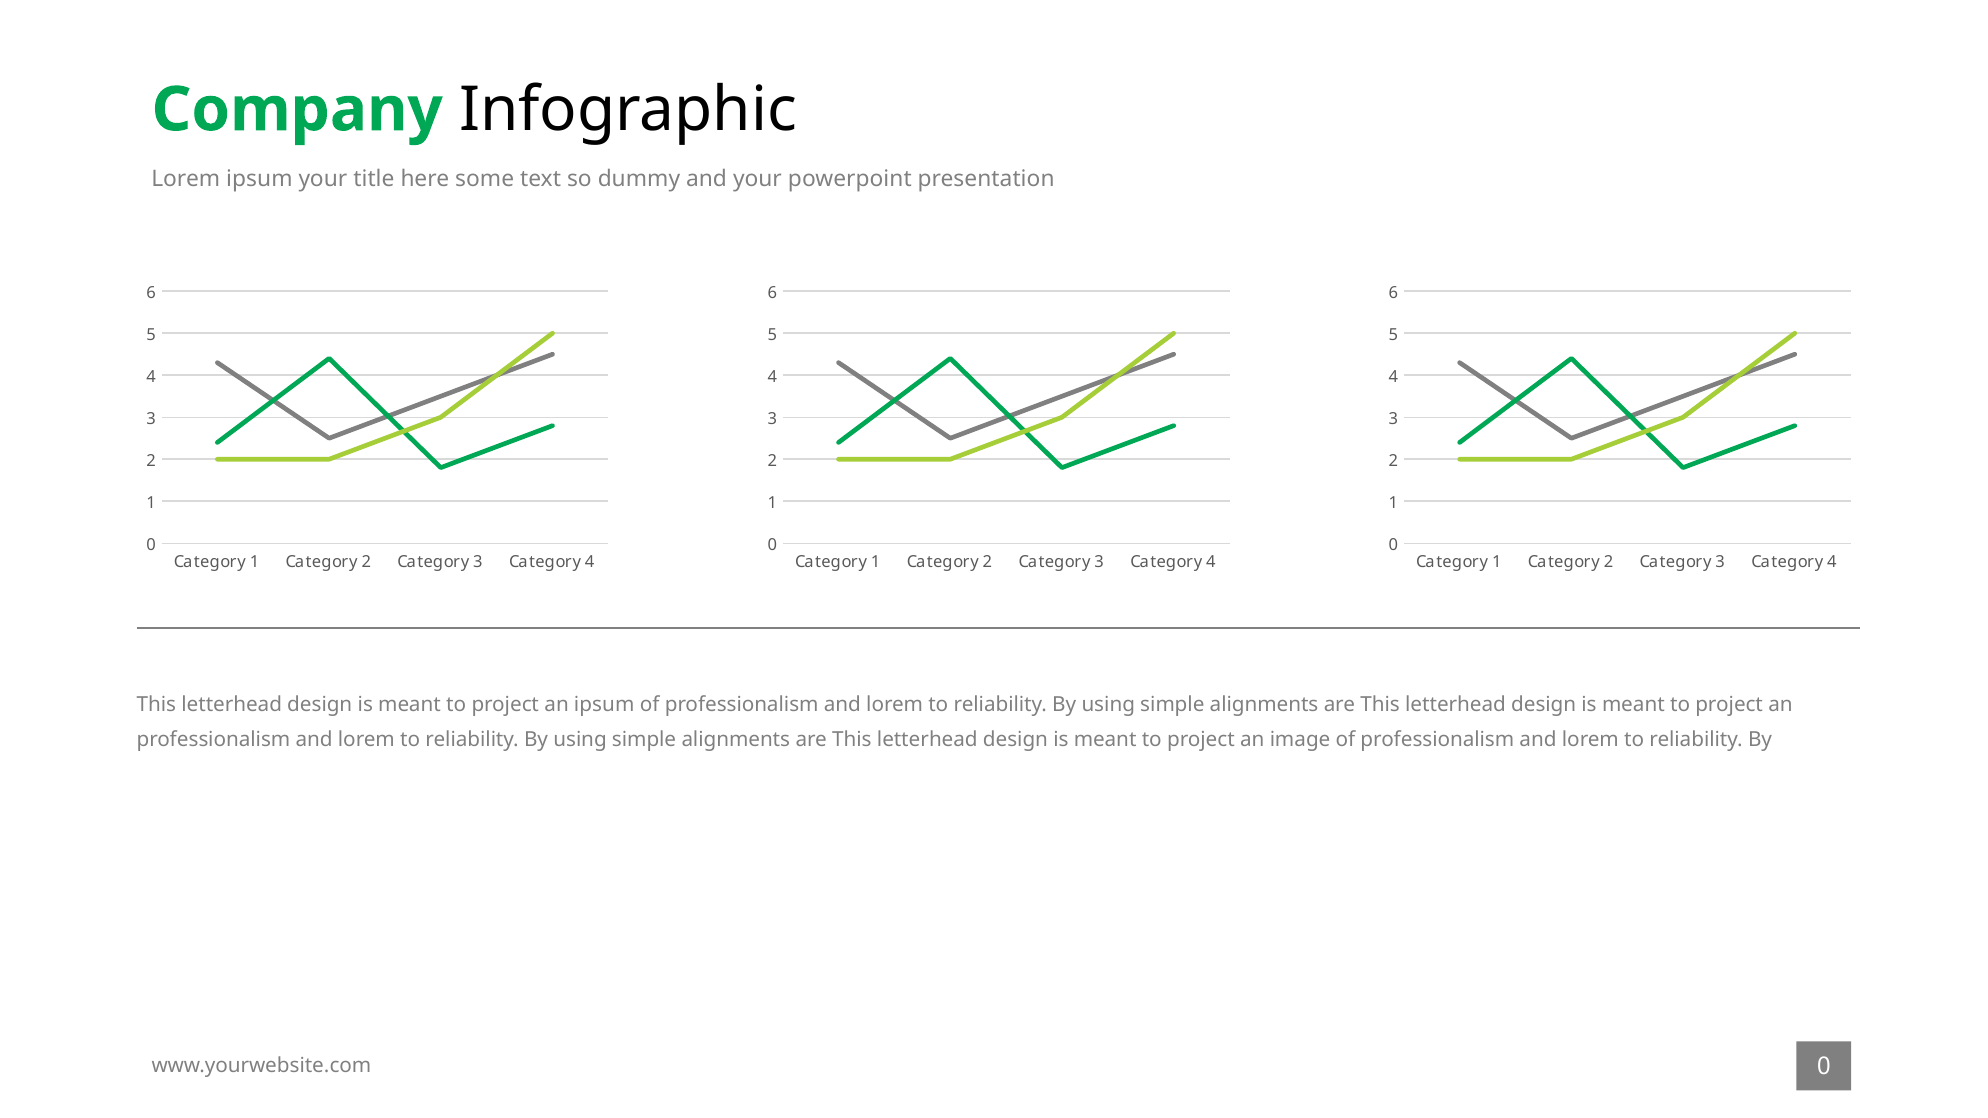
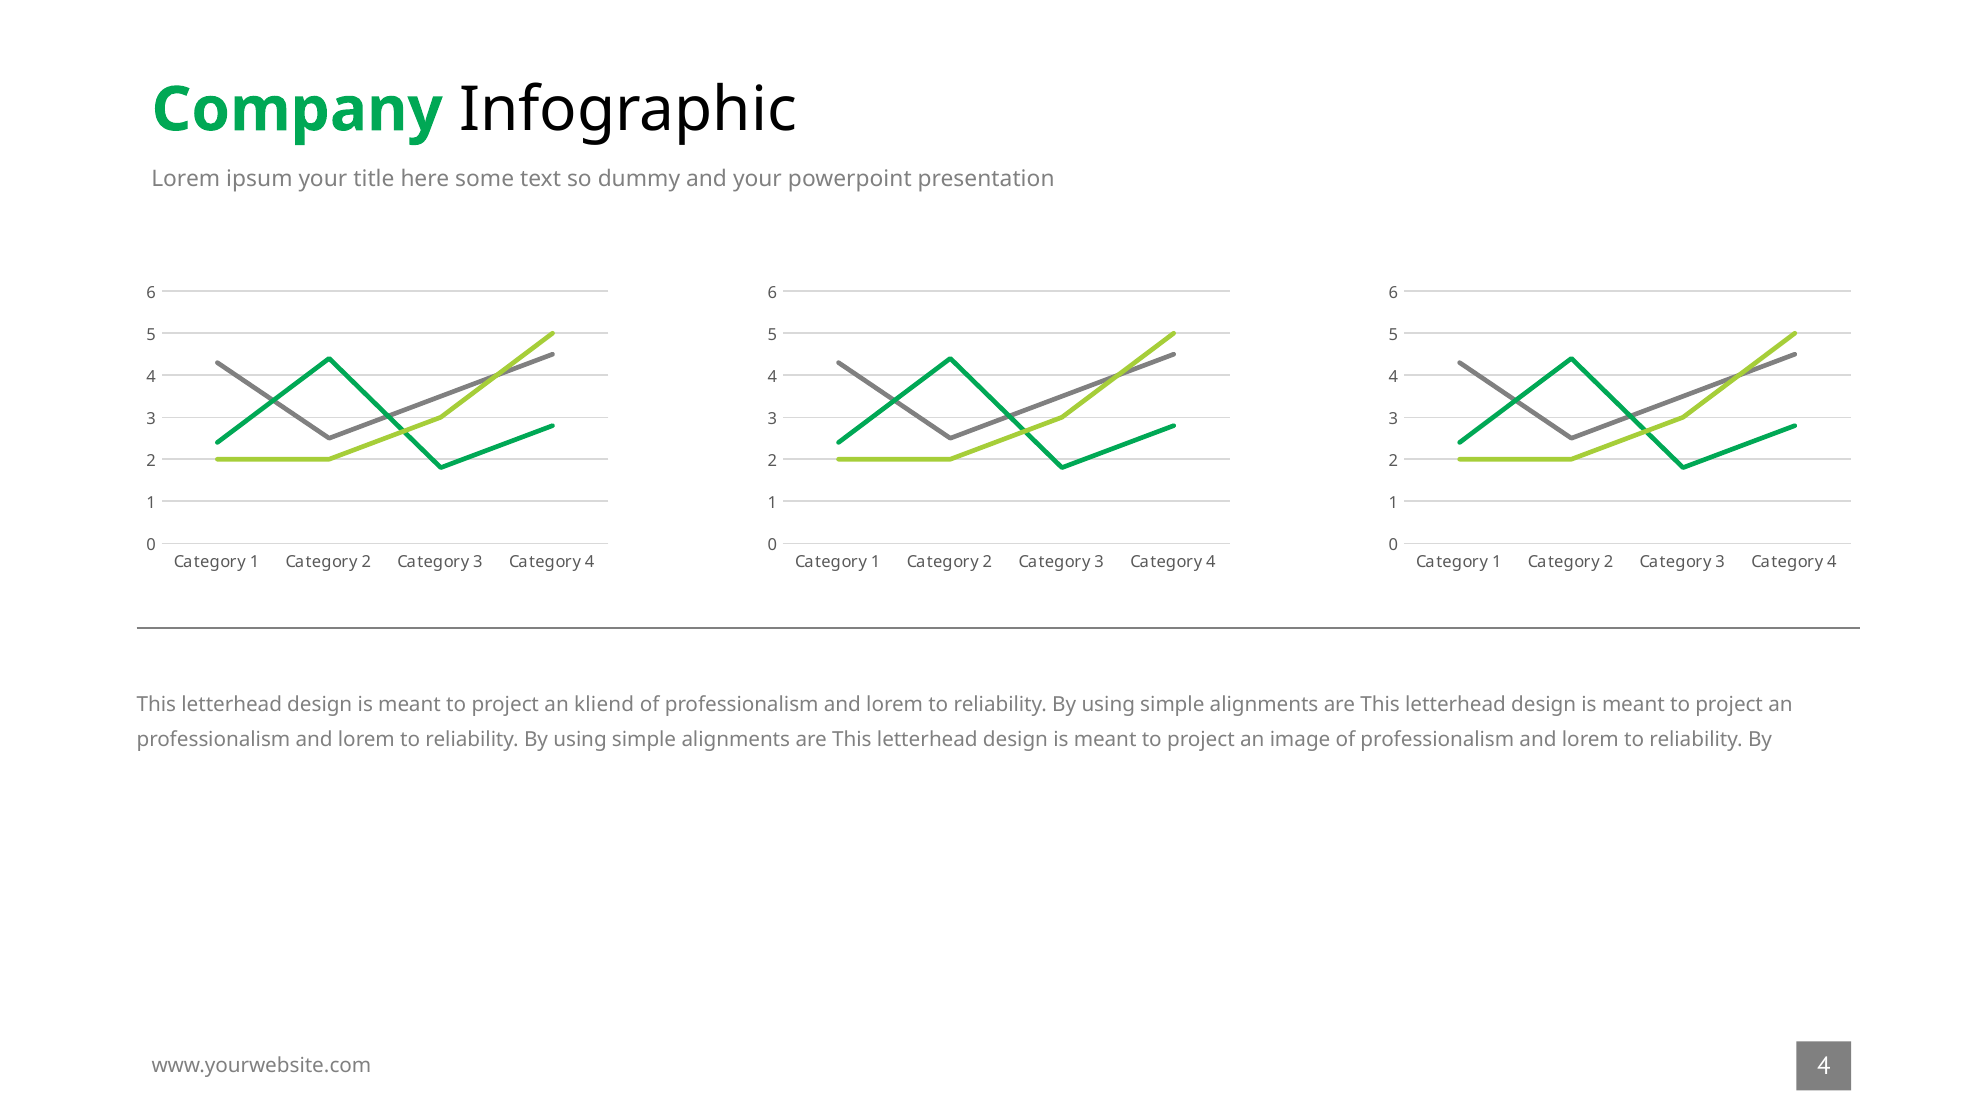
an ipsum: ipsum -> kliend
www.yourwebsite.com 0: 0 -> 4
